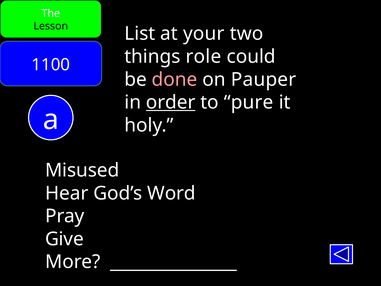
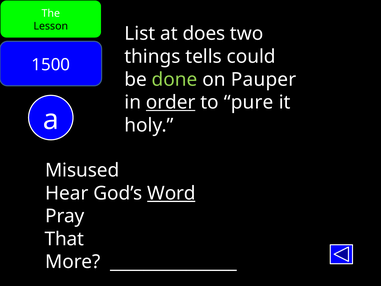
your: your -> does
role: role -> tells
1100: 1100 -> 1500
done colour: pink -> light green
Word underline: none -> present
Give: Give -> That
